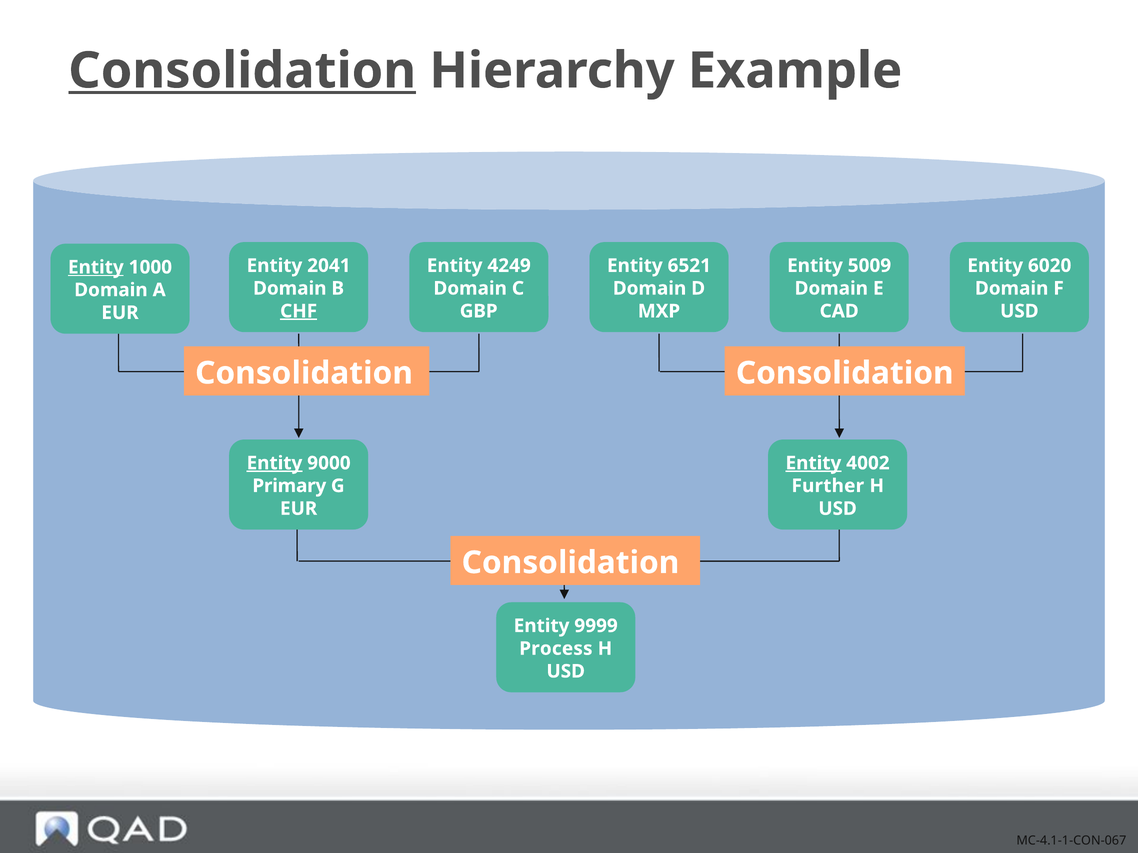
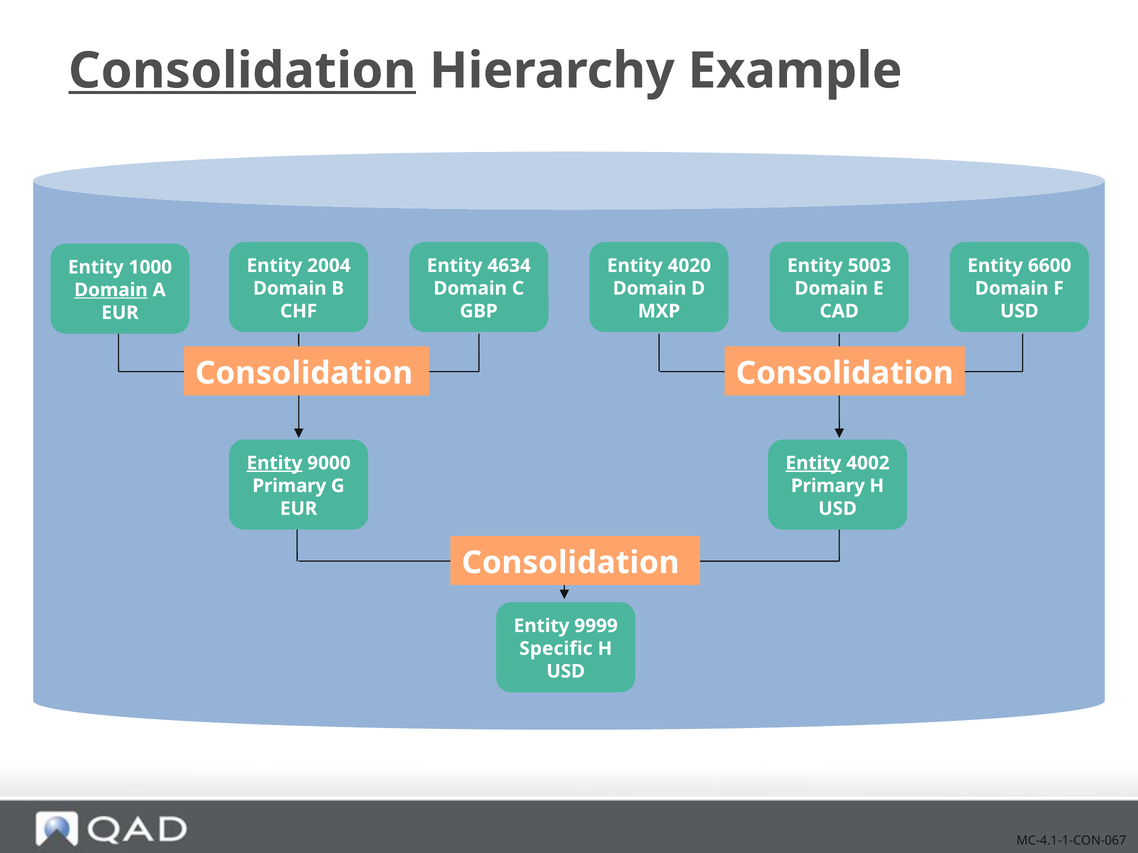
2041: 2041 -> 2004
4249: 4249 -> 4634
6521: 6521 -> 4020
5009: 5009 -> 5003
6020: 6020 -> 6600
Entity at (96, 267) underline: present -> none
Domain at (111, 290) underline: none -> present
CHF underline: present -> none
Further at (828, 486): Further -> Primary
Process: Process -> Specific
